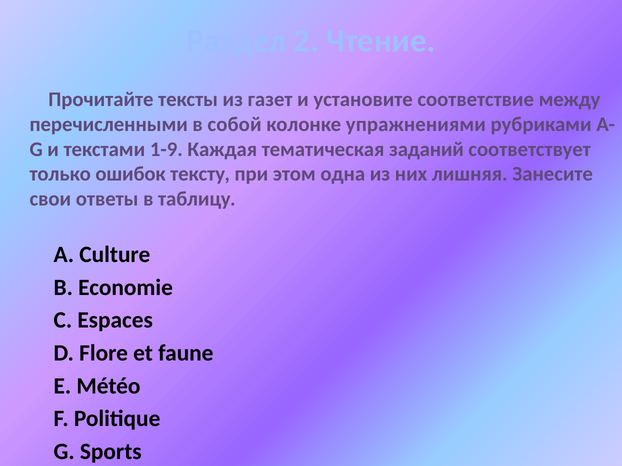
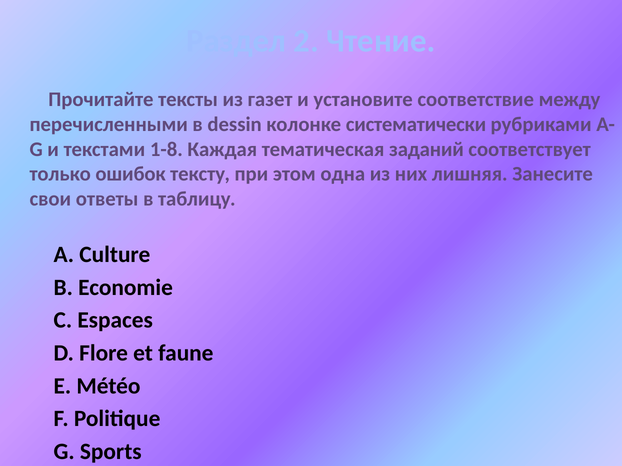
собой: собой -> dessin
упражнениями: упражнениями -> систематически
1-9: 1-9 -> 1-8
